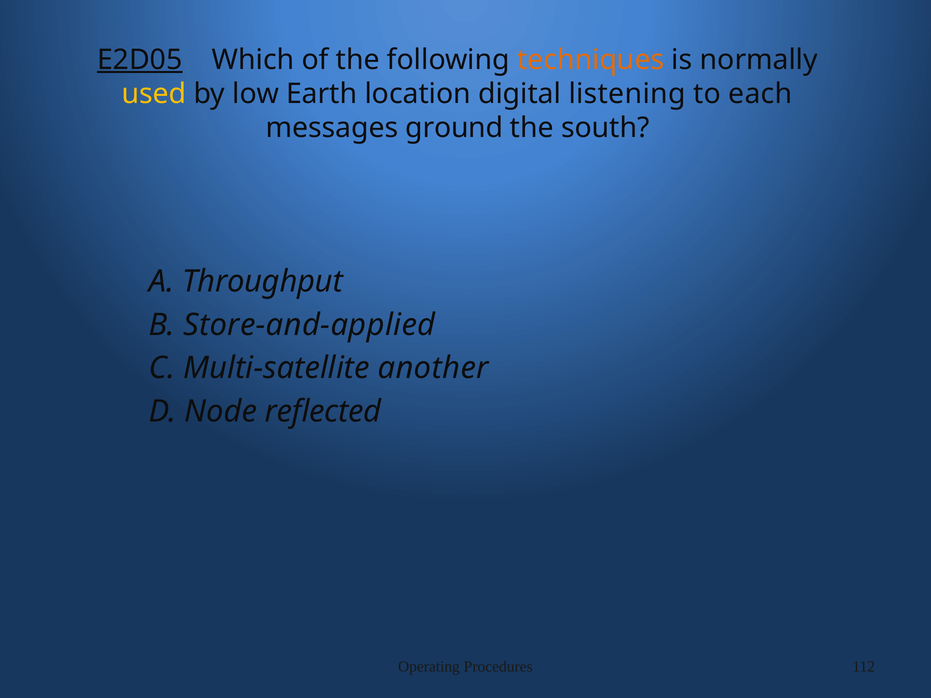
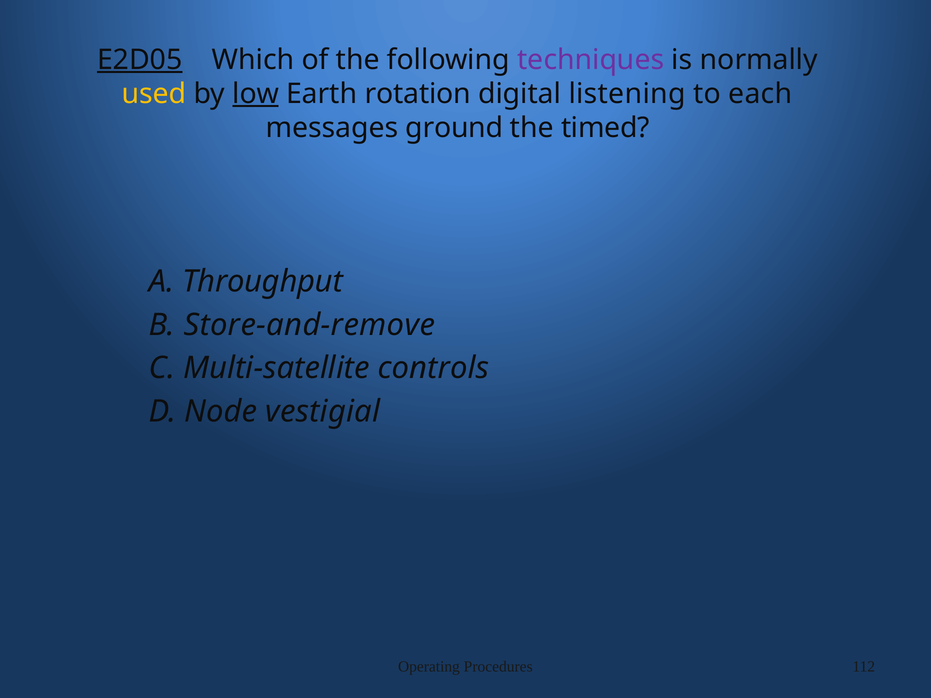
techniques colour: orange -> purple
low underline: none -> present
location: location -> rotation
south: south -> timed
Store-and-applied: Store-and-applied -> Store-and-remove
another: another -> controls
reflected: reflected -> vestigial
